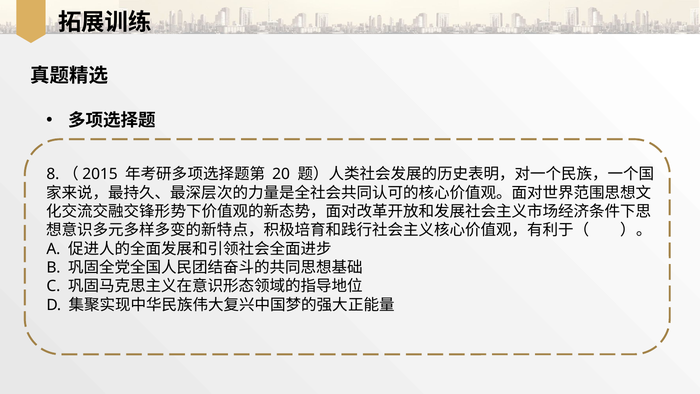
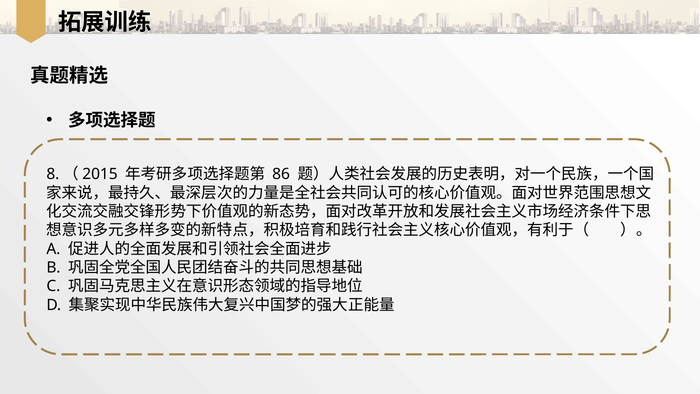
20: 20 -> 86
